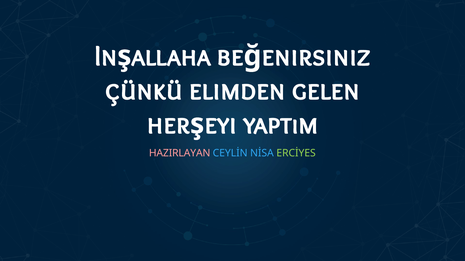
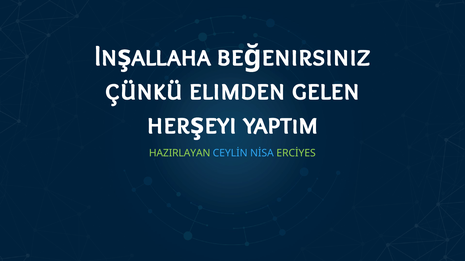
HAZIRLAYAN colour: pink -> light green
